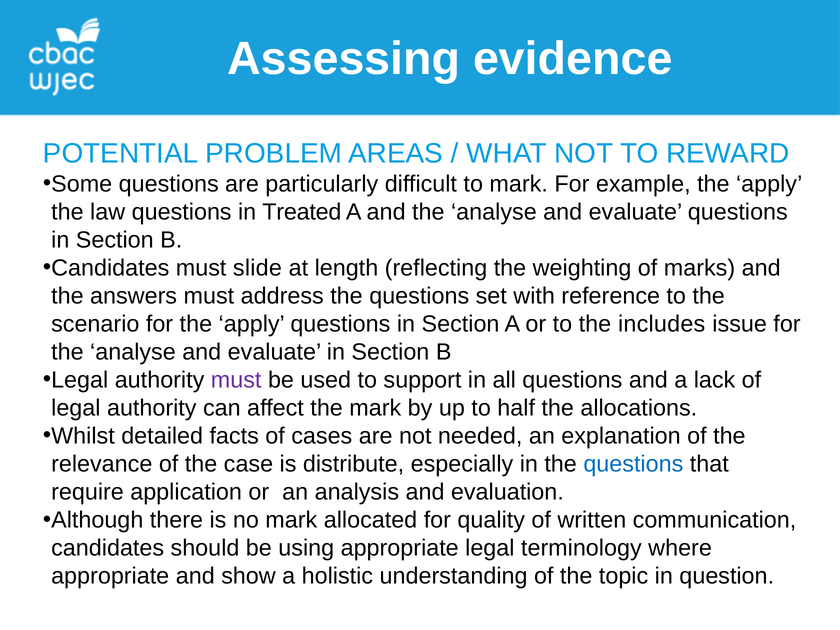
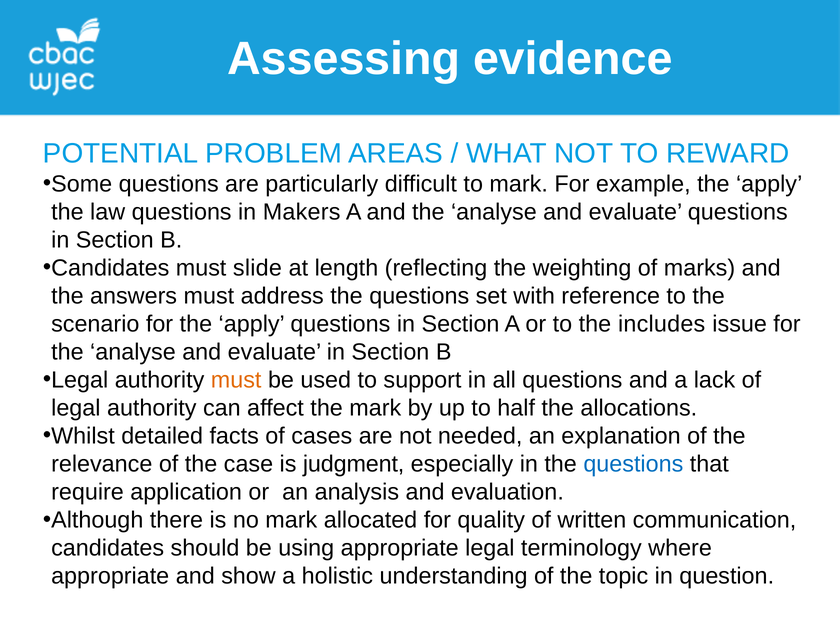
Treated: Treated -> Makers
must at (236, 380) colour: purple -> orange
distribute: distribute -> judgment
